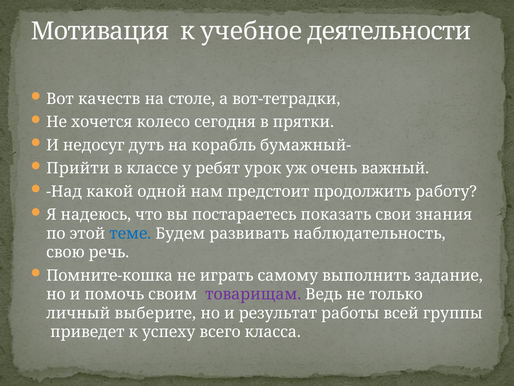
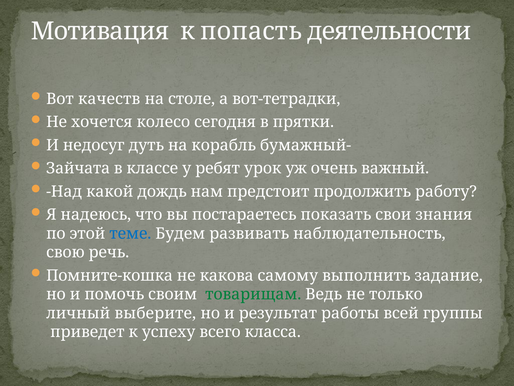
учебное: учебное -> попасть
Прийти: Прийти -> Зайчата
одной: одной -> дождь
играть: играть -> какова
товарищам colour: purple -> green
